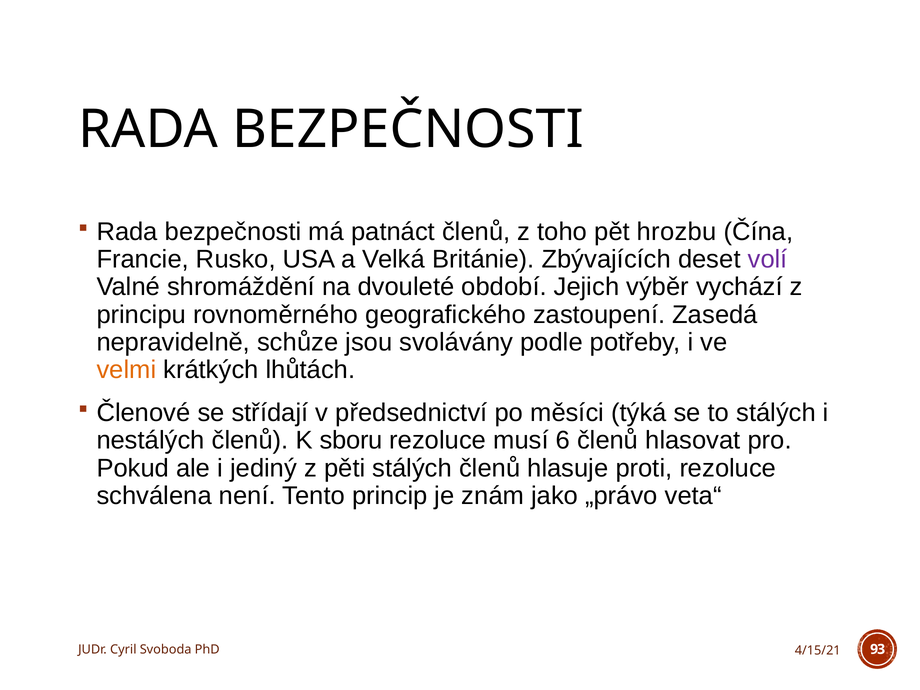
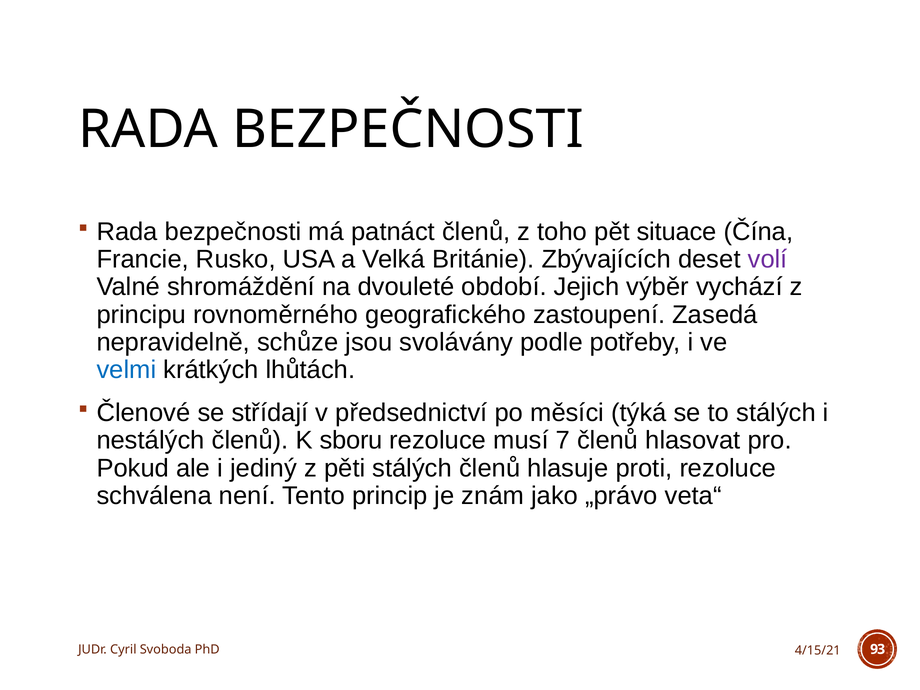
hrozbu: hrozbu -> situace
velmi colour: orange -> blue
6: 6 -> 7
